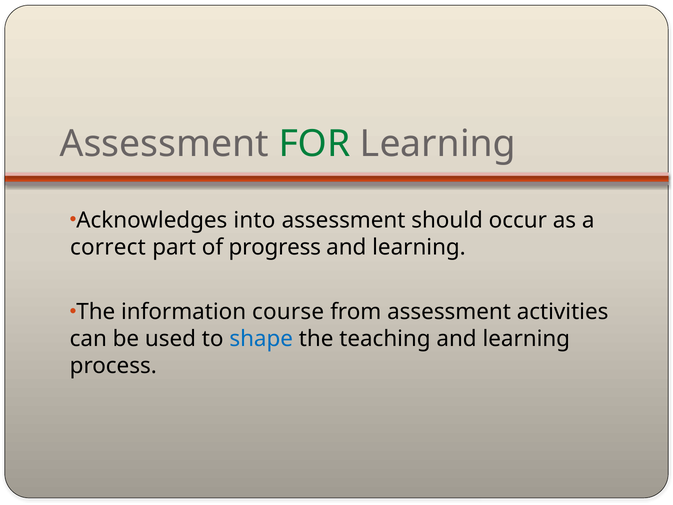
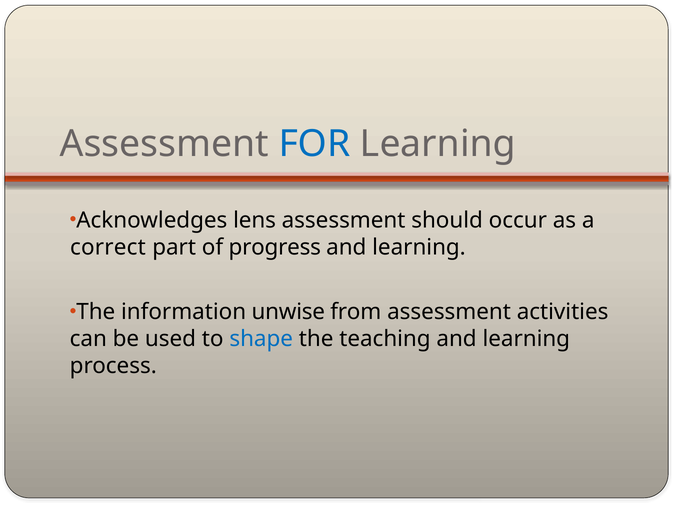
FOR colour: green -> blue
into: into -> lens
course: course -> unwise
